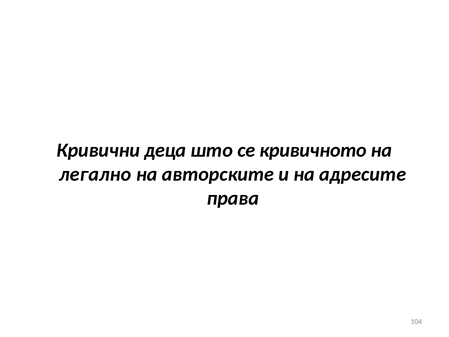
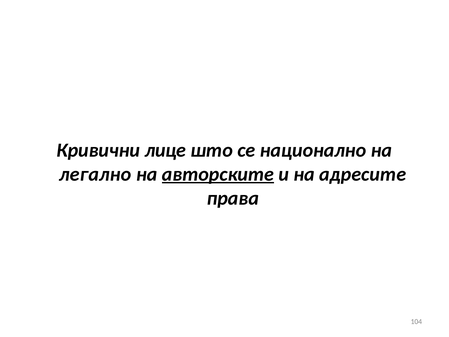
деца: деца -> лице
кривичното: кривичното -> национално
авторските underline: none -> present
